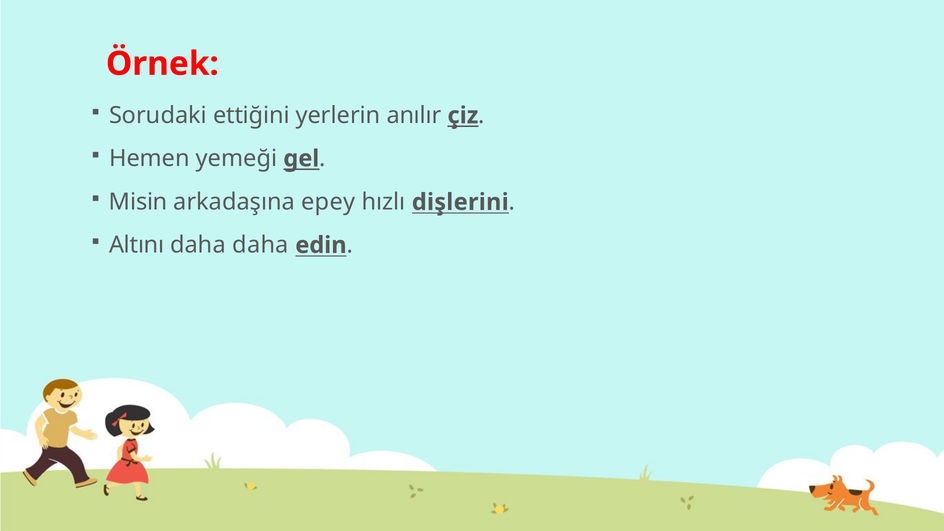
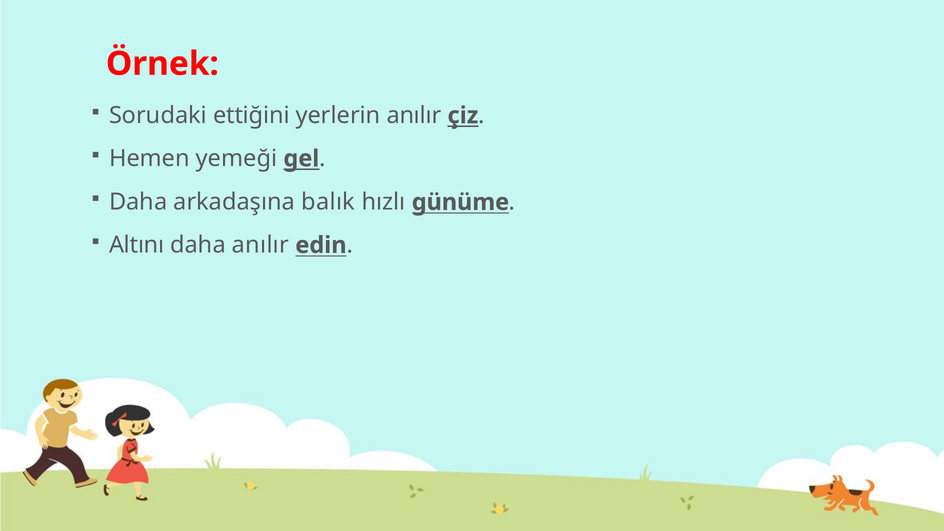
Misin at (138, 202): Misin -> Daha
epey: epey -> balık
dişlerini: dişlerini -> günüme
daha daha: daha -> anılır
